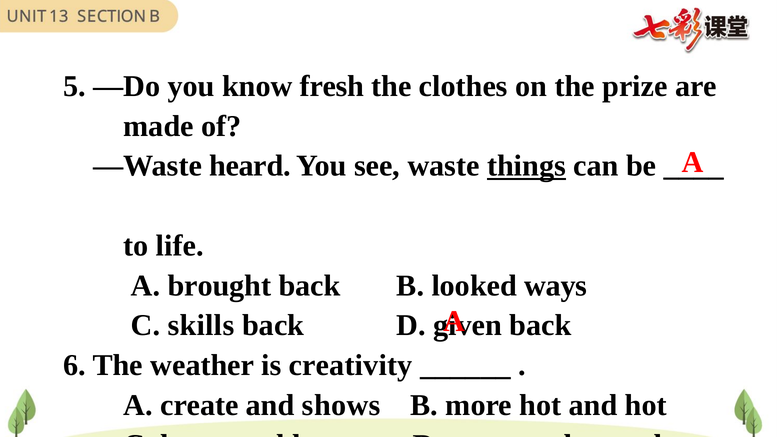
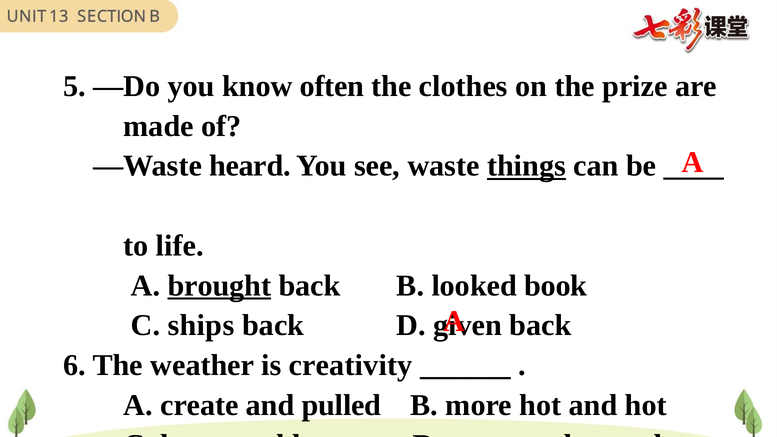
fresh: fresh -> often
brought underline: none -> present
ways: ways -> book
skills: skills -> ships
shows: shows -> pulled
